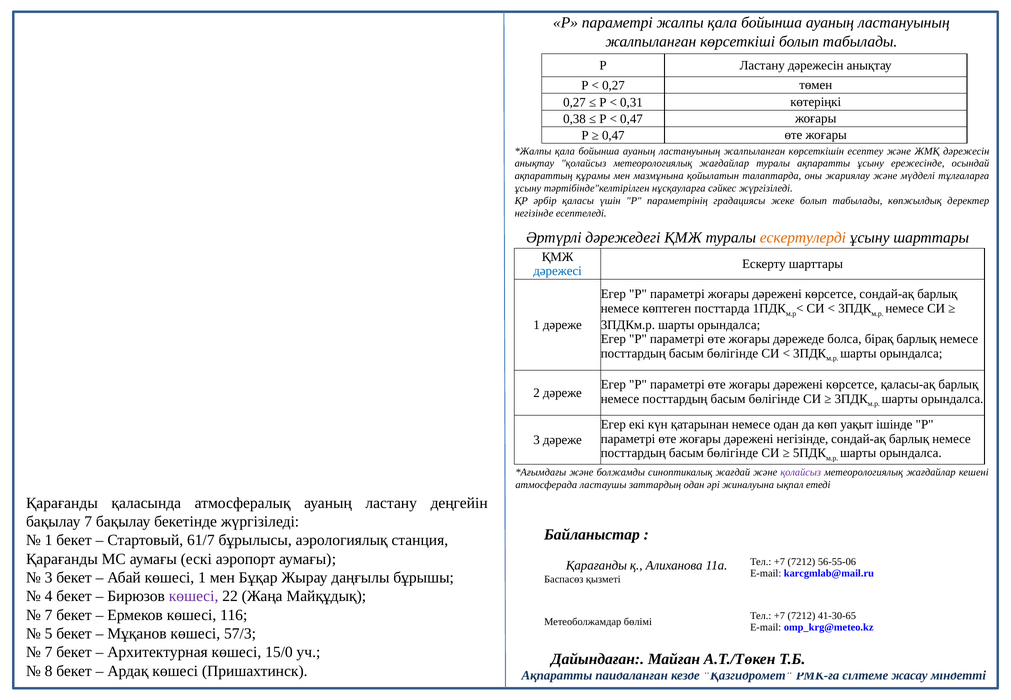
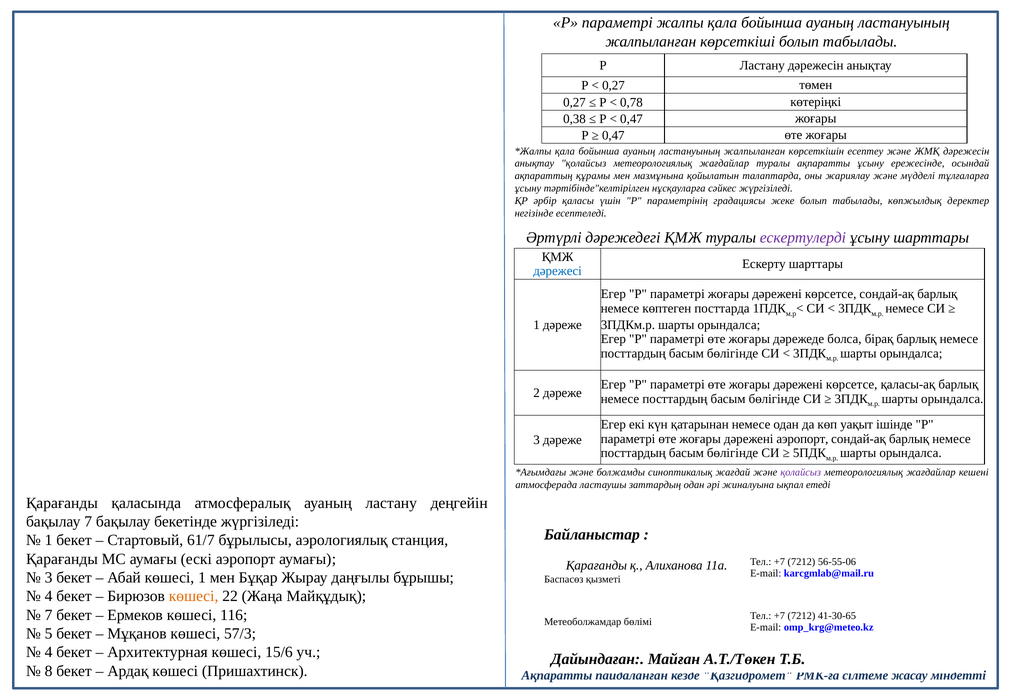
0,31: 0,31 -> 0,78
ескертулерді colour: orange -> purple
дәрежені негізінде: негізінде -> аэропорт
көшесі at (194, 596) colour: purple -> orange
7 at (49, 652): 7 -> 4
15/0: 15/0 -> 15/6
